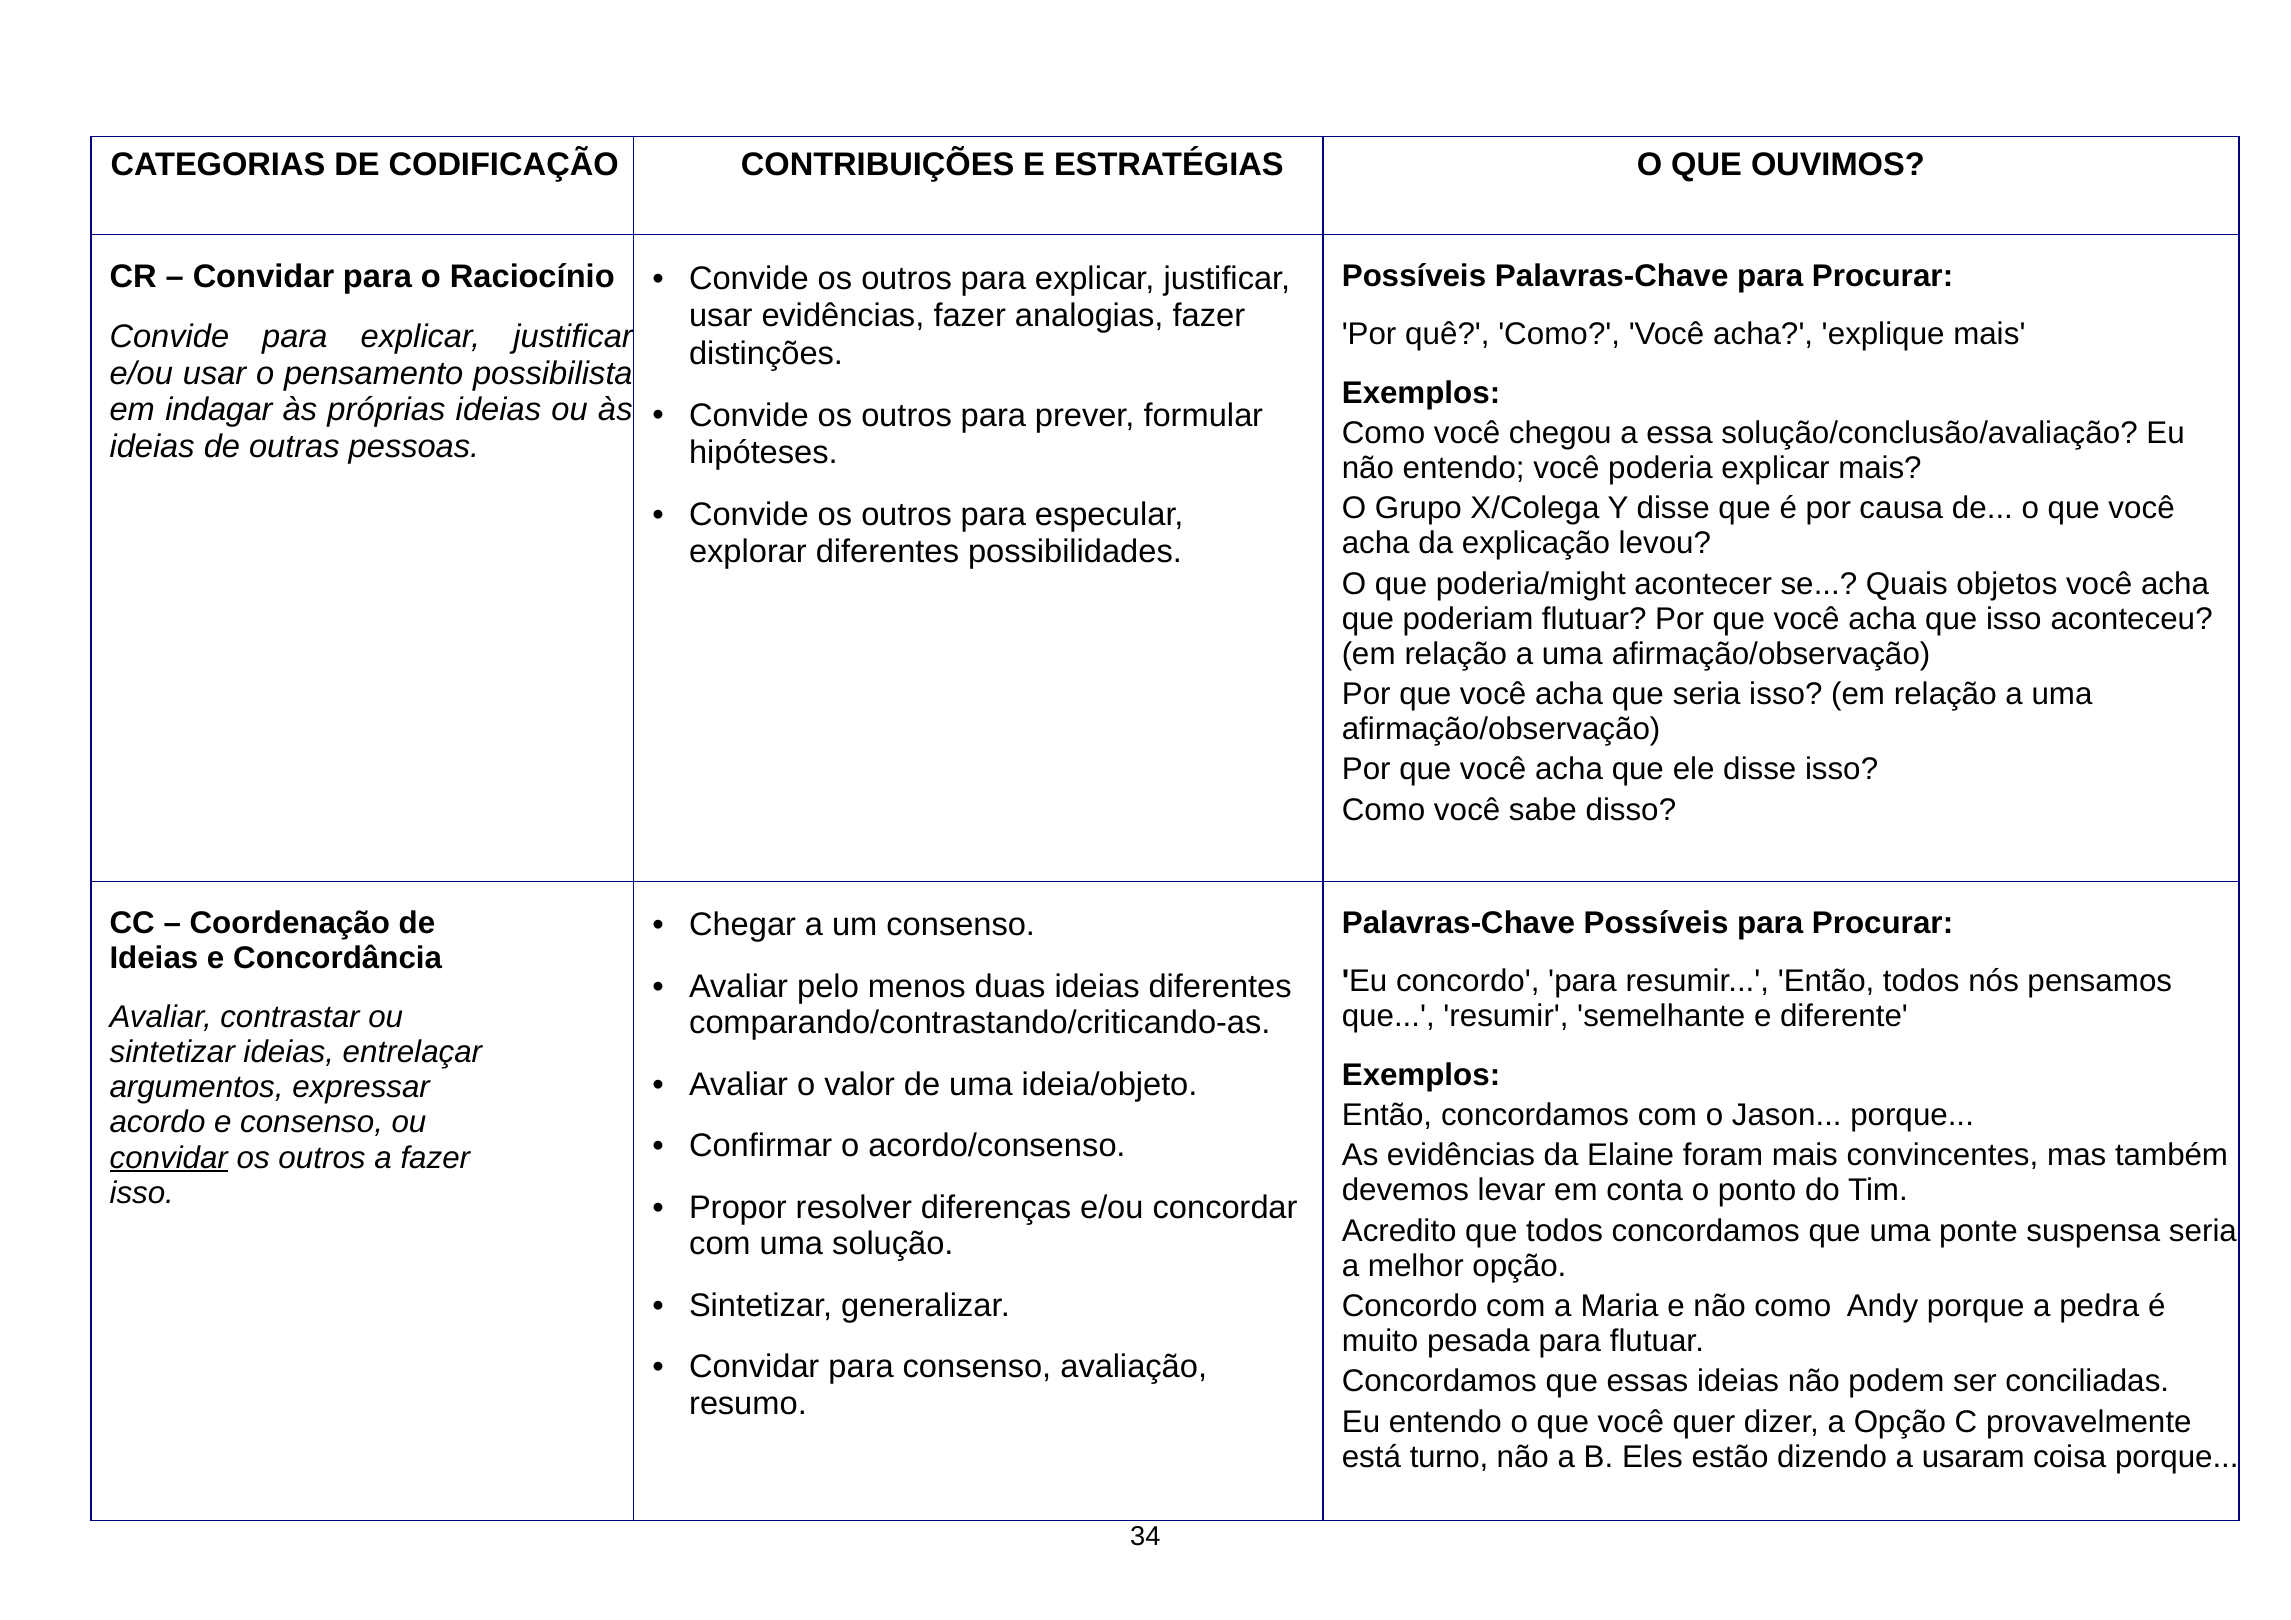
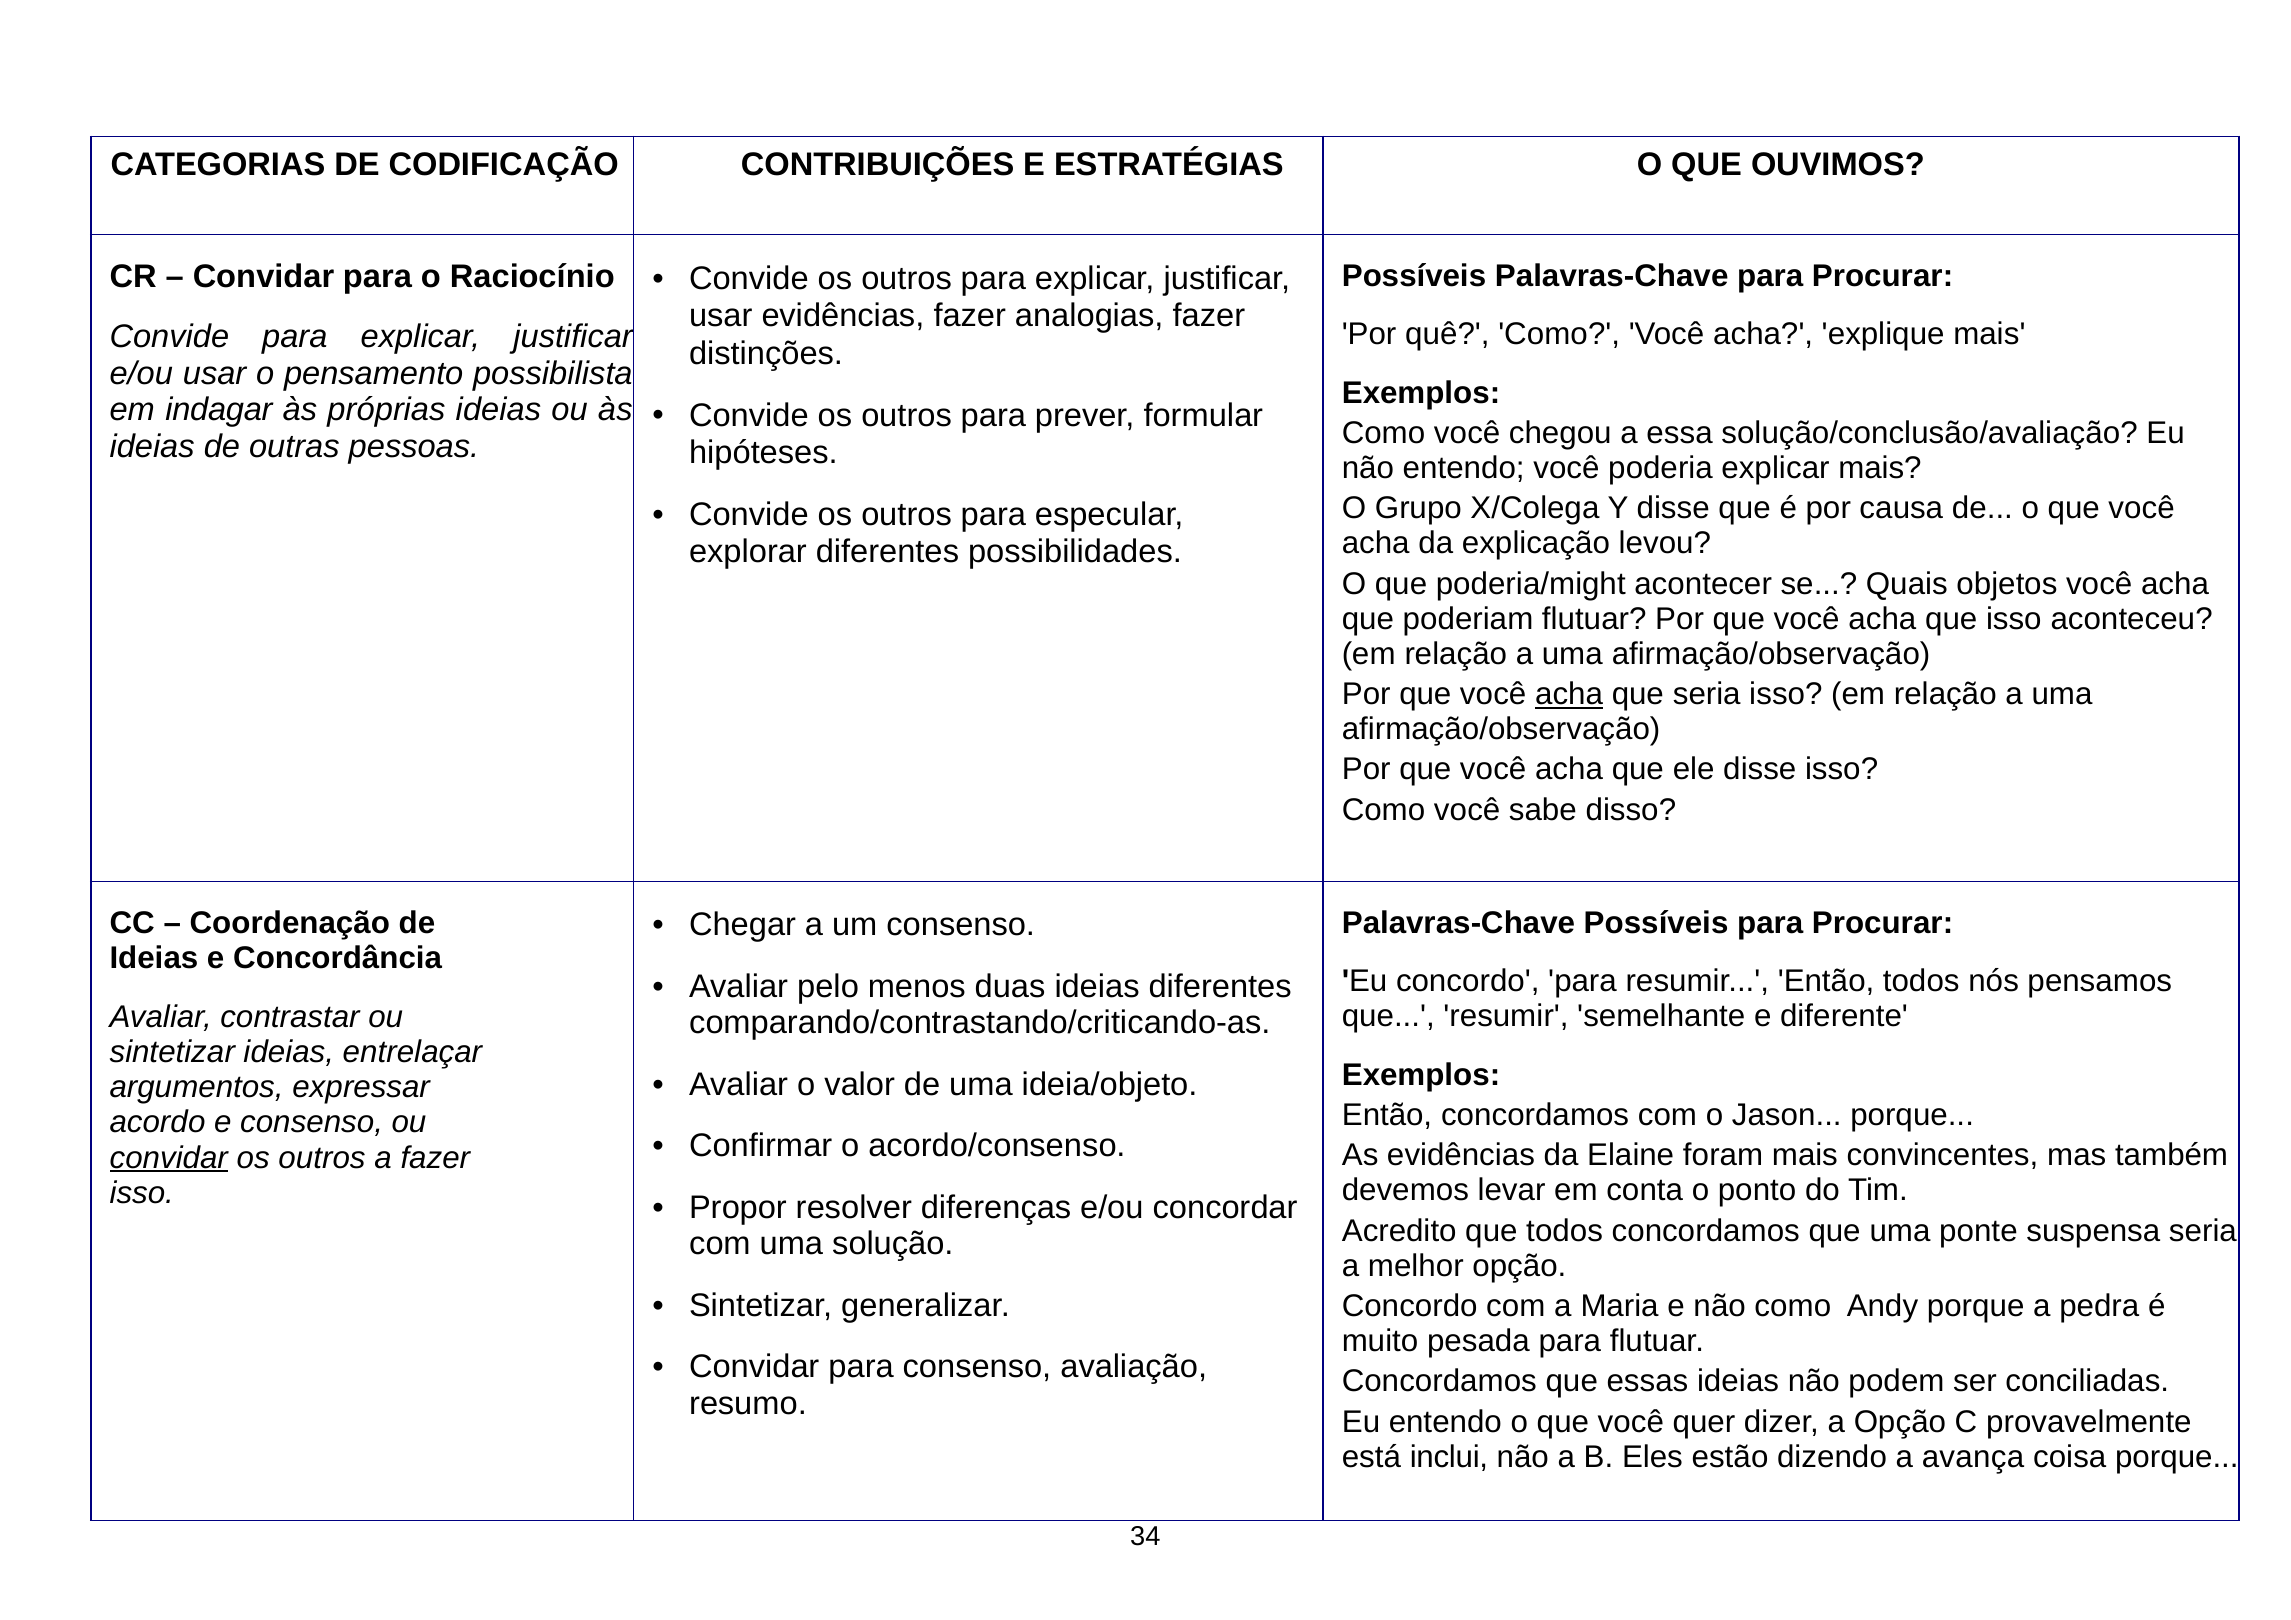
acha at (1569, 694) underline: none -> present
turno: turno -> inclui
usaram: usaram -> avança
